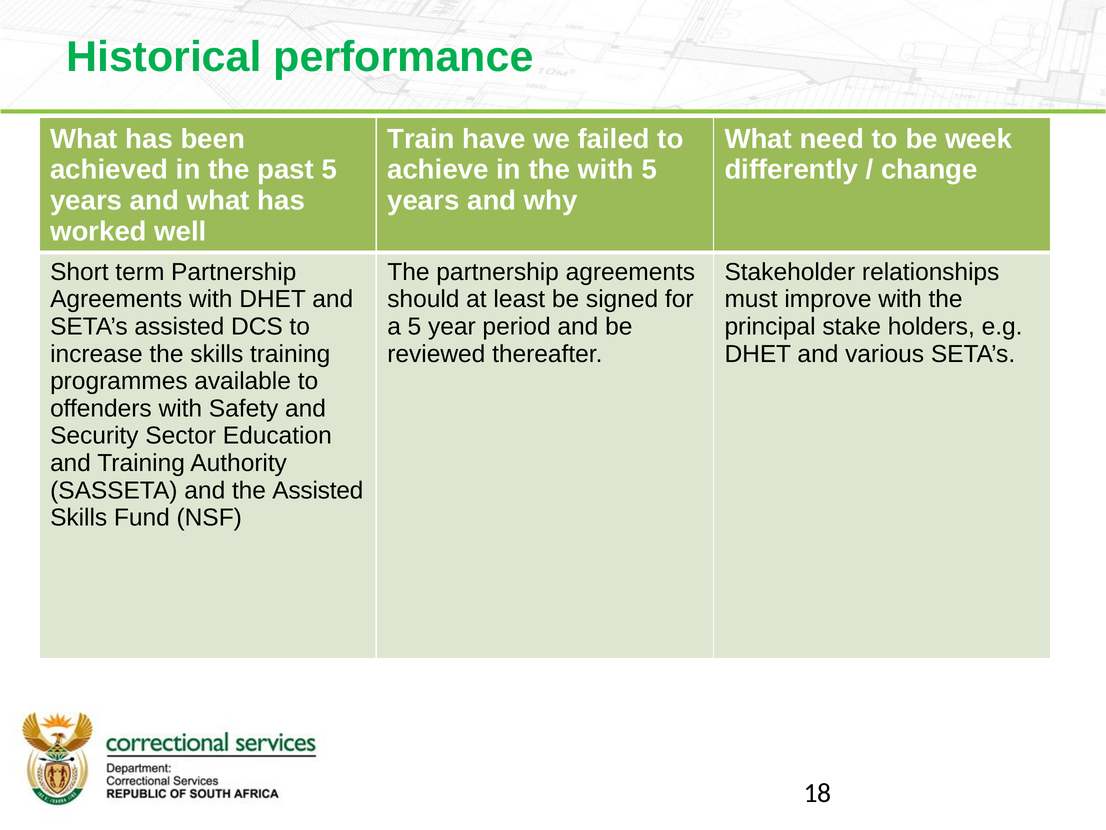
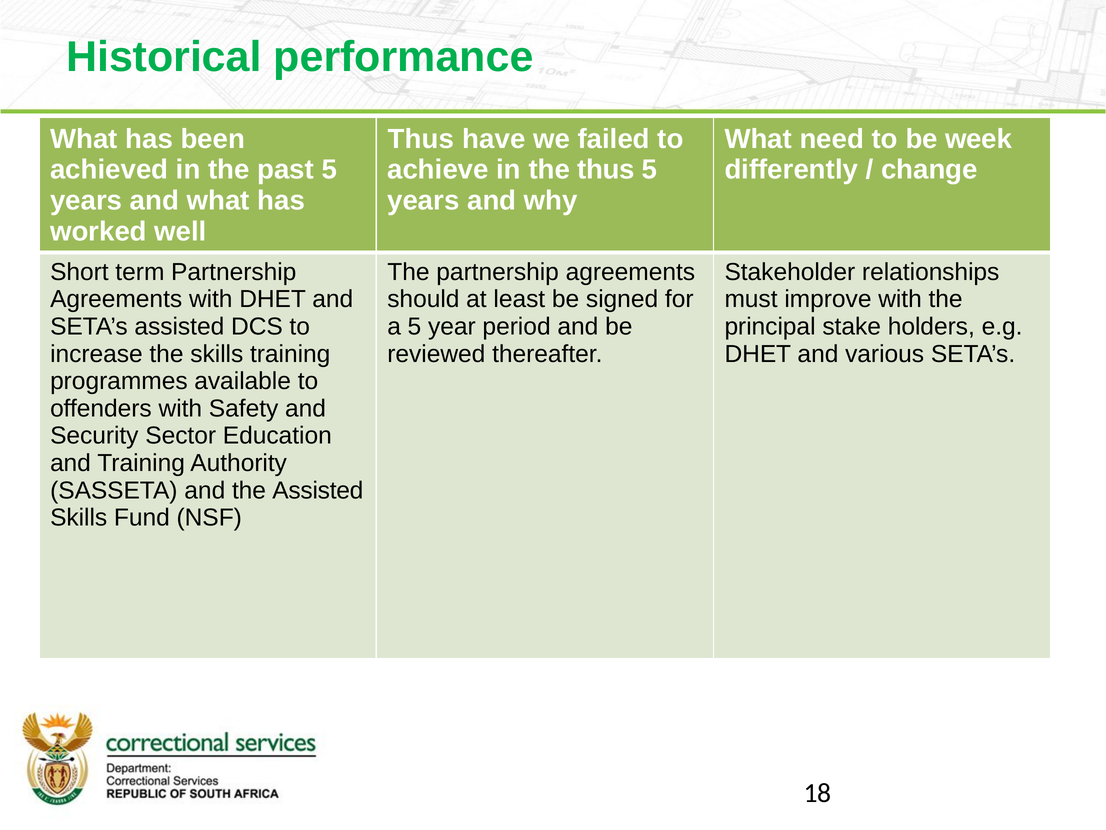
Train at (421, 139): Train -> Thus
the with: with -> thus
